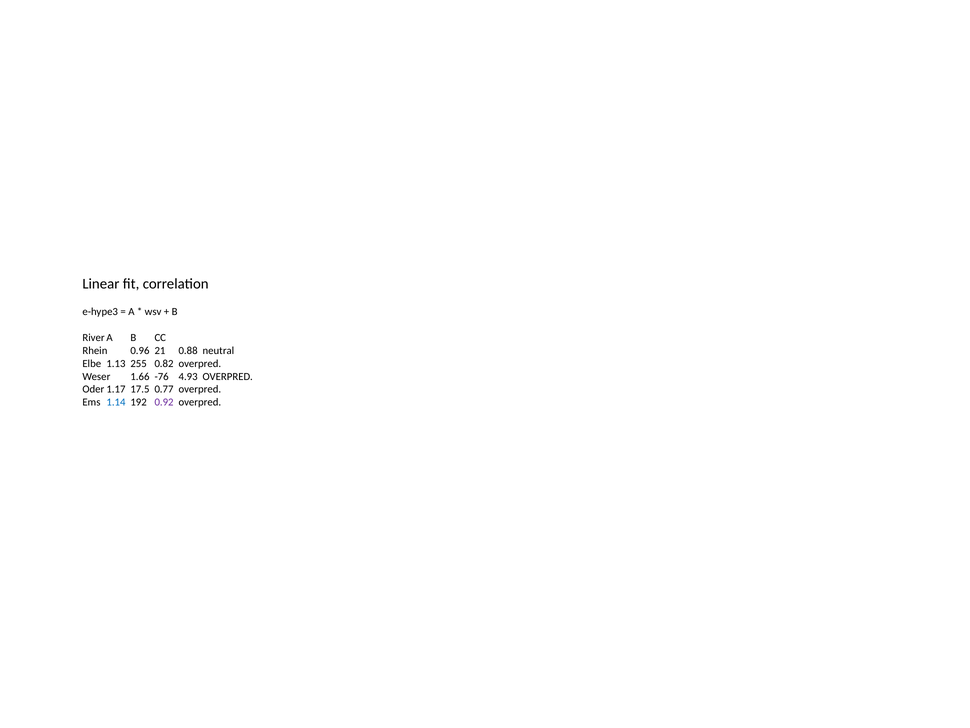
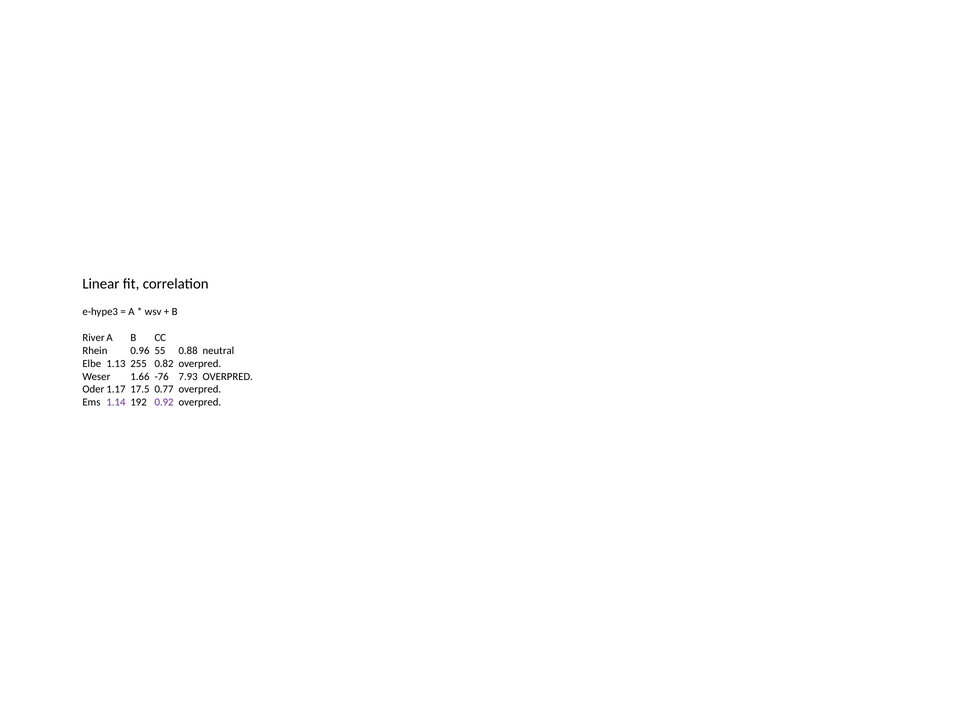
21: 21 -> 55
4.93: 4.93 -> 7.93
1.14 colour: blue -> purple
